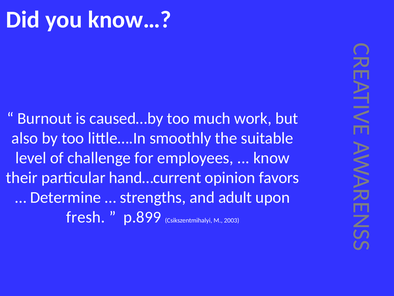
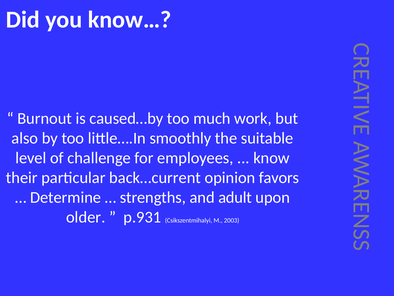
hand…current: hand…current -> back…current
fresh: fresh -> older
p.899: p.899 -> p.931
